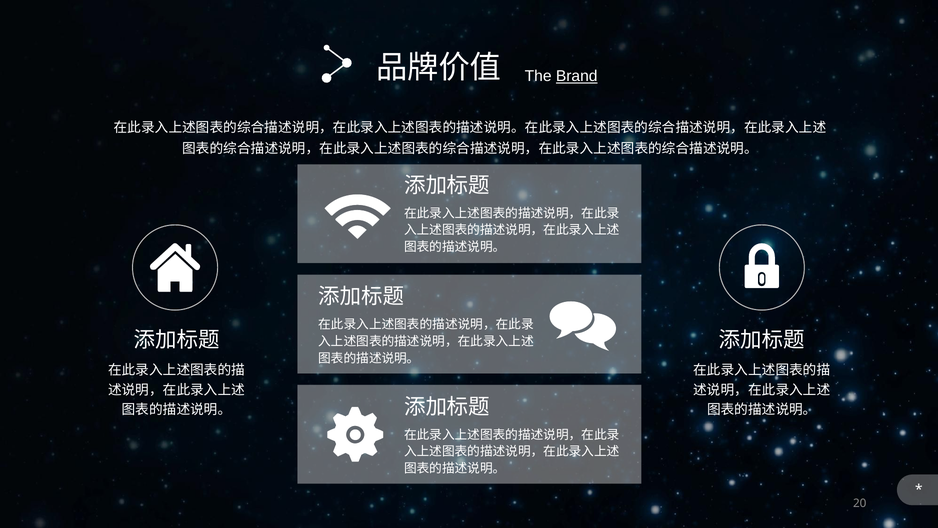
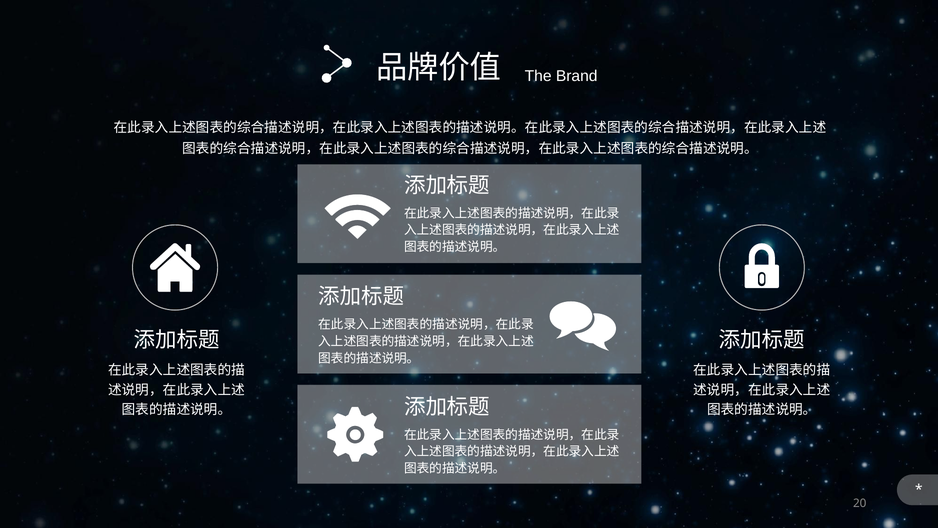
Brand underline: present -> none
